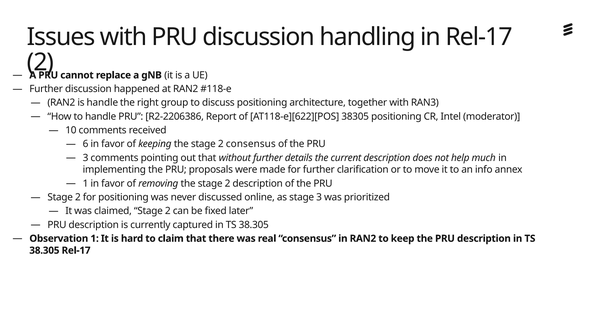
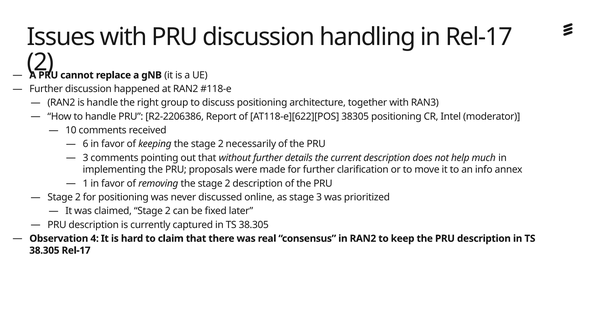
2 consensus: consensus -> necessarily
Observation 1: 1 -> 4
